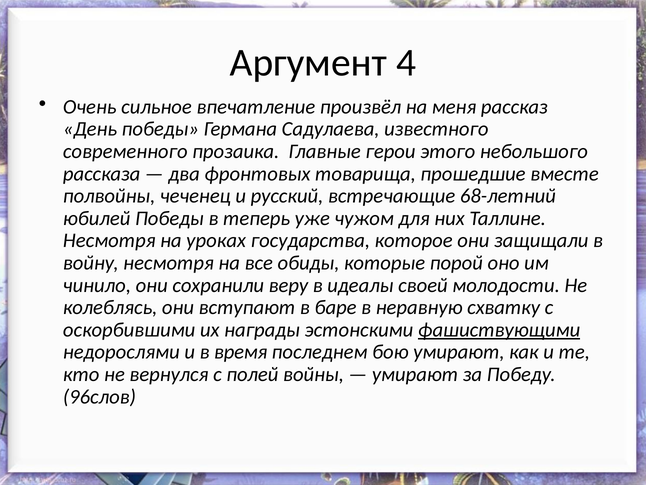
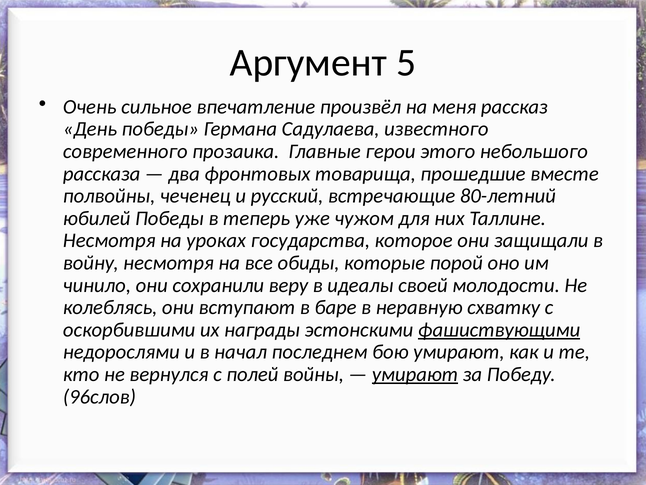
4: 4 -> 5
68-летний: 68-летний -> 80-летний
время: время -> начал
умирают at (415, 374) underline: none -> present
